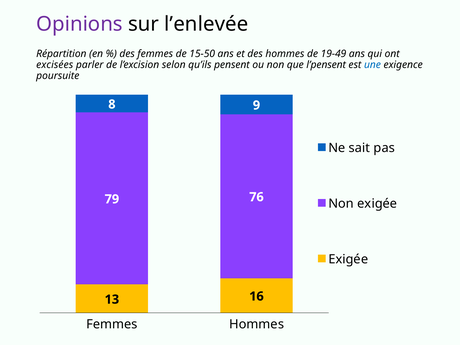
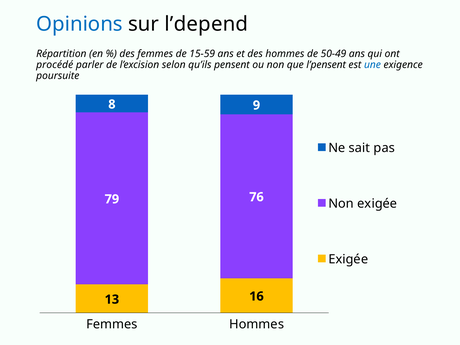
Opinions colour: purple -> blue
l’enlevée: l’enlevée -> l’depend
15-50: 15-50 -> 15-59
19-49: 19-49 -> 50-49
excisées: excisées -> procédé
